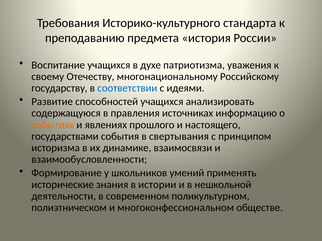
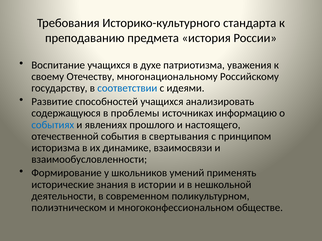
правления: правления -> проблемы
событиях colour: orange -> blue
государствами: государствами -> отечественной
